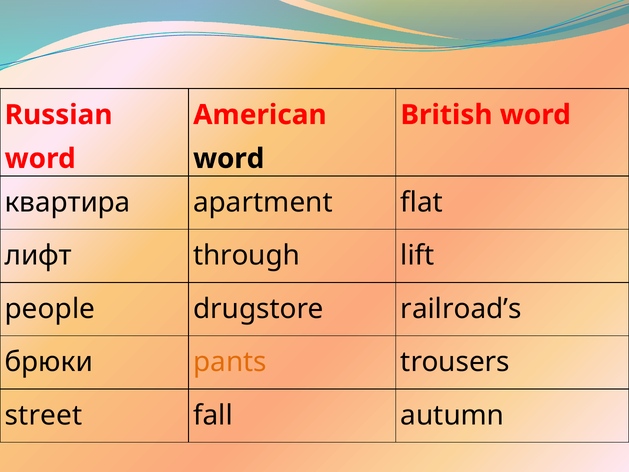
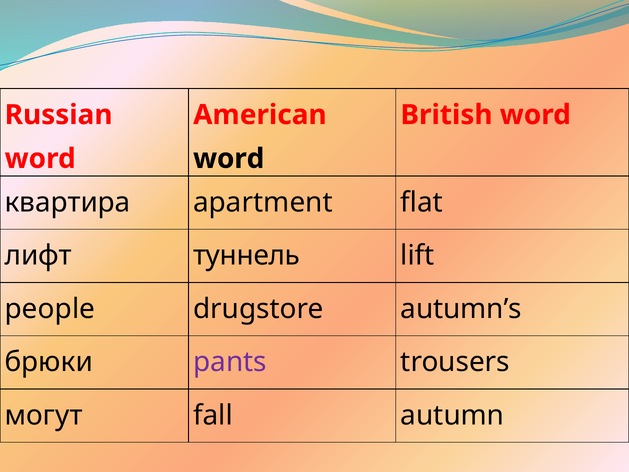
through: through -> туннель
railroad’s: railroad’s -> autumn’s
pants colour: orange -> purple
street: street -> могут
